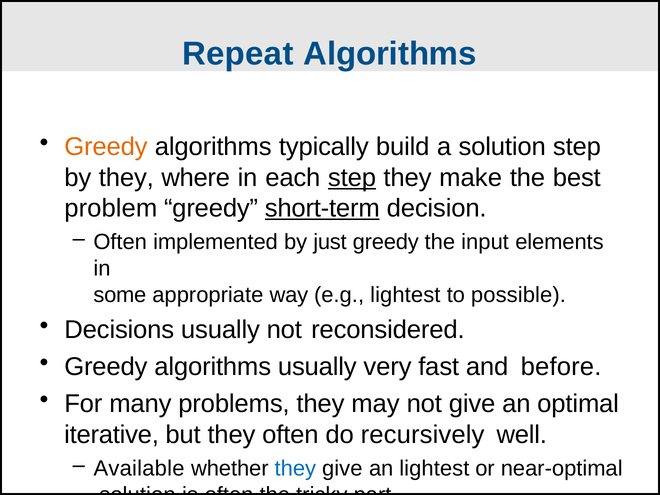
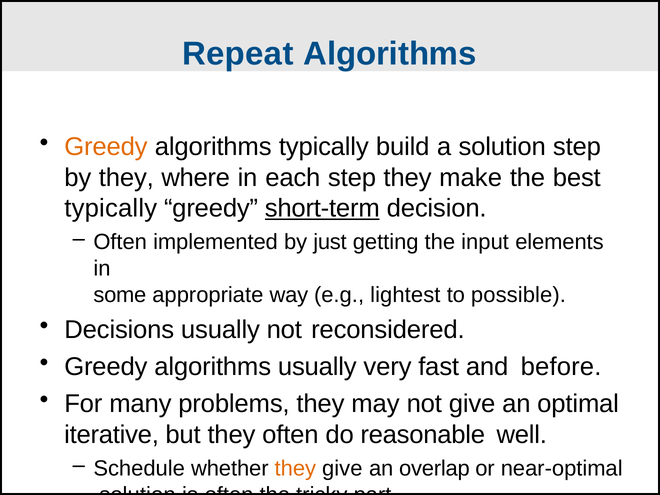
step at (352, 178) underline: present -> none
problem at (111, 208): problem -> typically
just greedy: greedy -> getting
recursively: recursively -> reasonable
Available: Available -> Schedule
they at (295, 468) colour: blue -> orange
an lightest: lightest -> overlap
